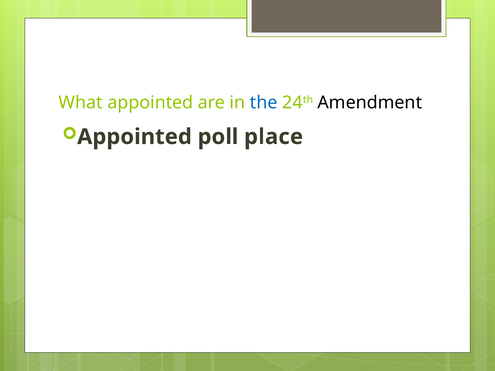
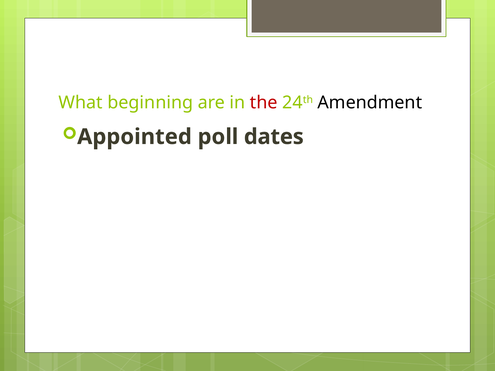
What appointed: appointed -> beginning
the colour: blue -> red
place: place -> dates
